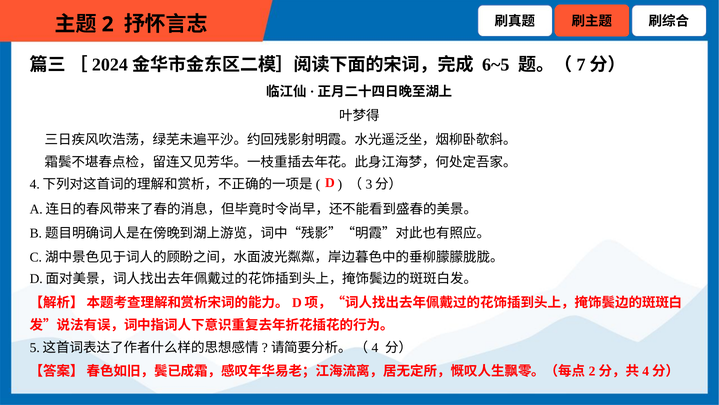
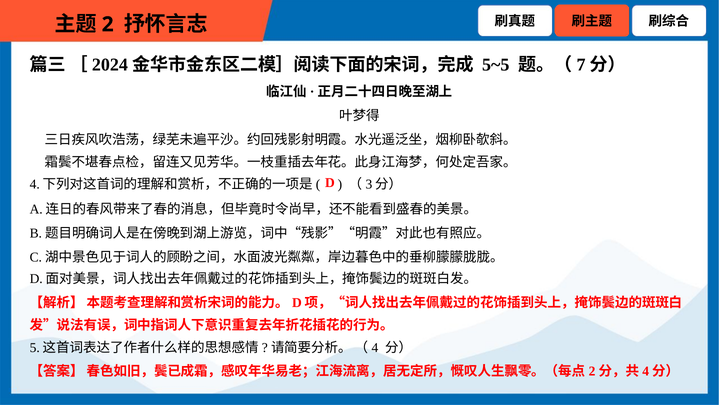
6~5: 6~5 -> 5~5
